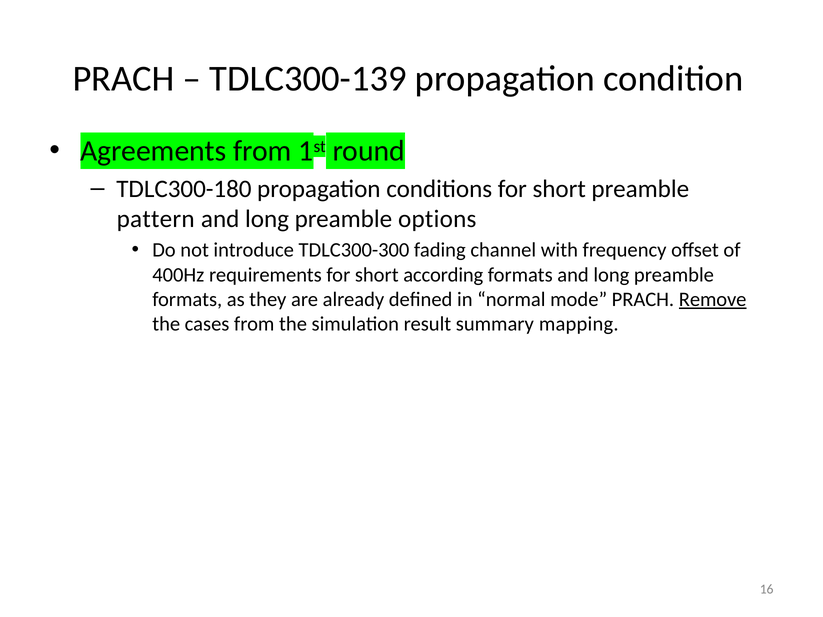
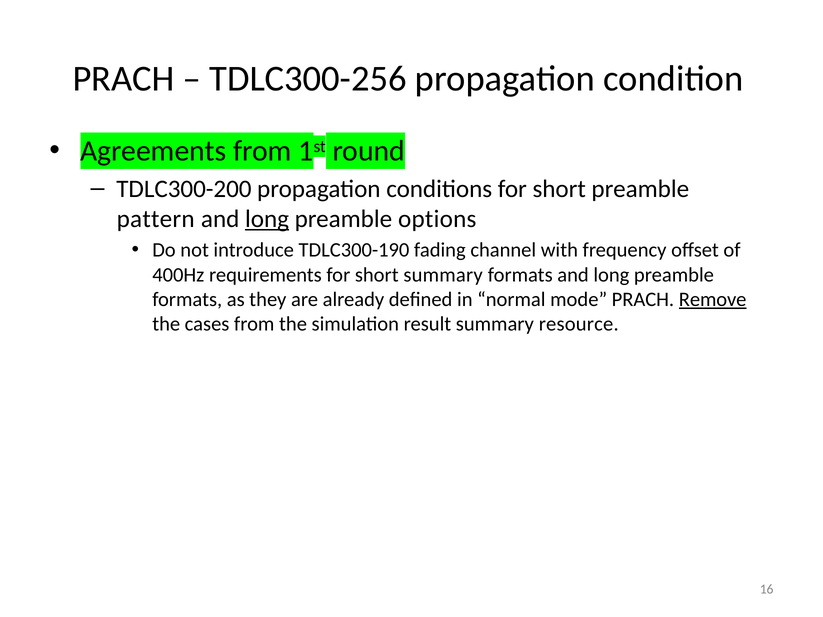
TDLC300-139: TDLC300-139 -> TDLC300-256
TDLC300-180: TDLC300-180 -> TDLC300-200
long at (267, 219) underline: none -> present
TDLC300-300: TDLC300-300 -> TDLC300-190
short according: according -> summary
mapping: mapping -> resource
